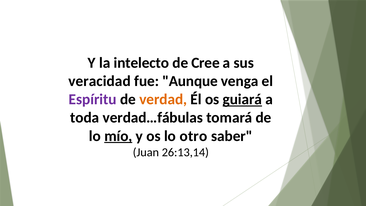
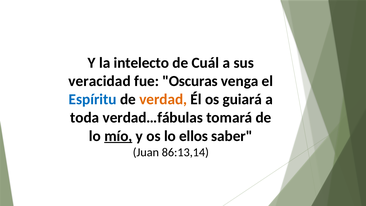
Cree: Cree -> Cuál
Aunque: Aunque -> Oscuras
Espíritu colour: purple -> blue
guiará underline: present -> none
otro: otro -> ellos
26:13,14: 26:13,14 -> 86:13,14
